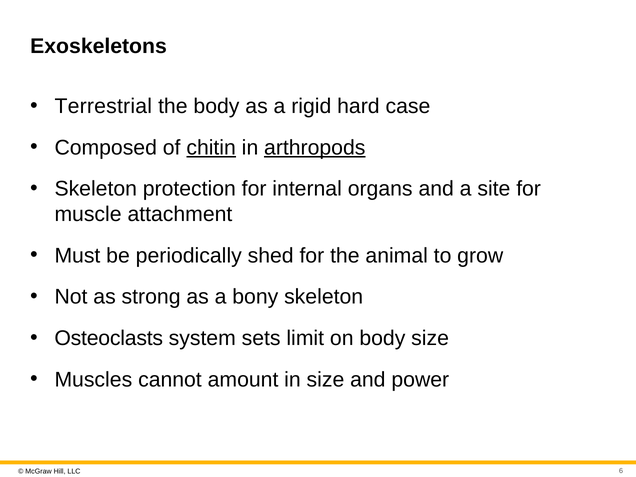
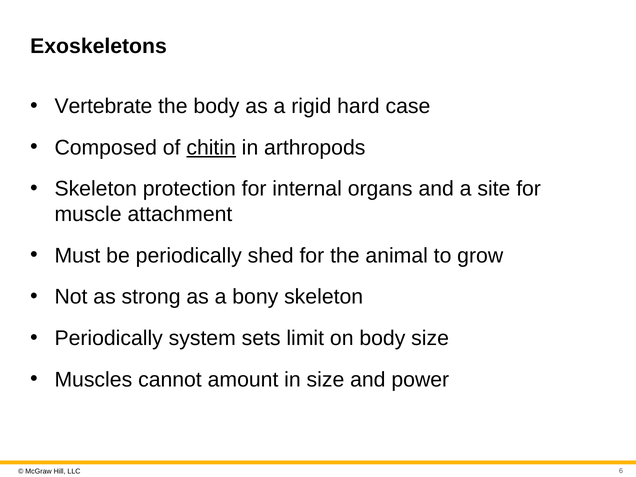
Terrestrial: Terrestrial -> Vertebrate
arthropods underline: present -> none
Osteoclasts at (109, 338): Osteoclasts -> Periodically
